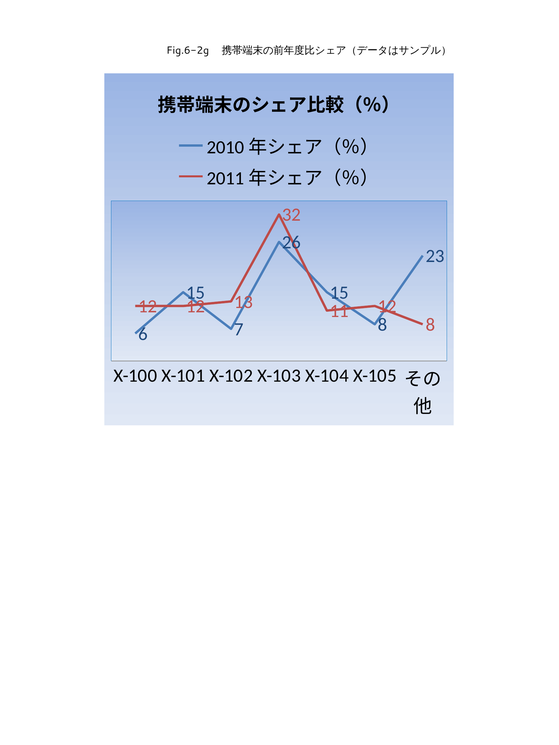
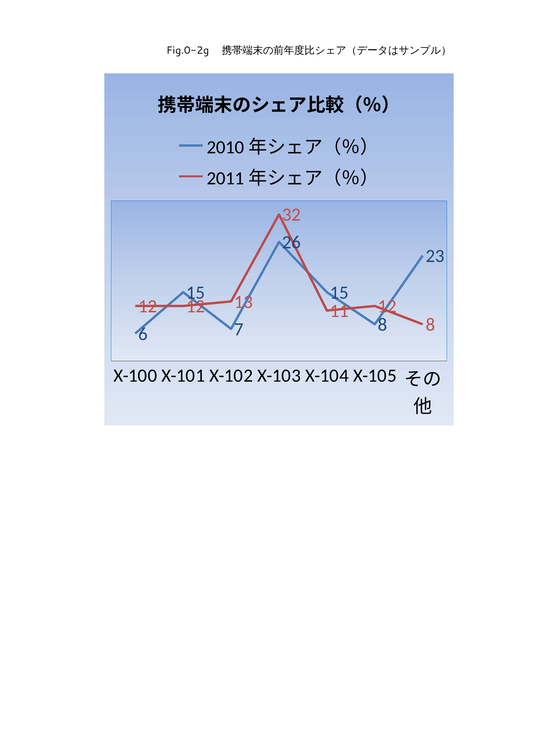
Fig.6-2g: Fig.6-2g -> Fig.0-2g
